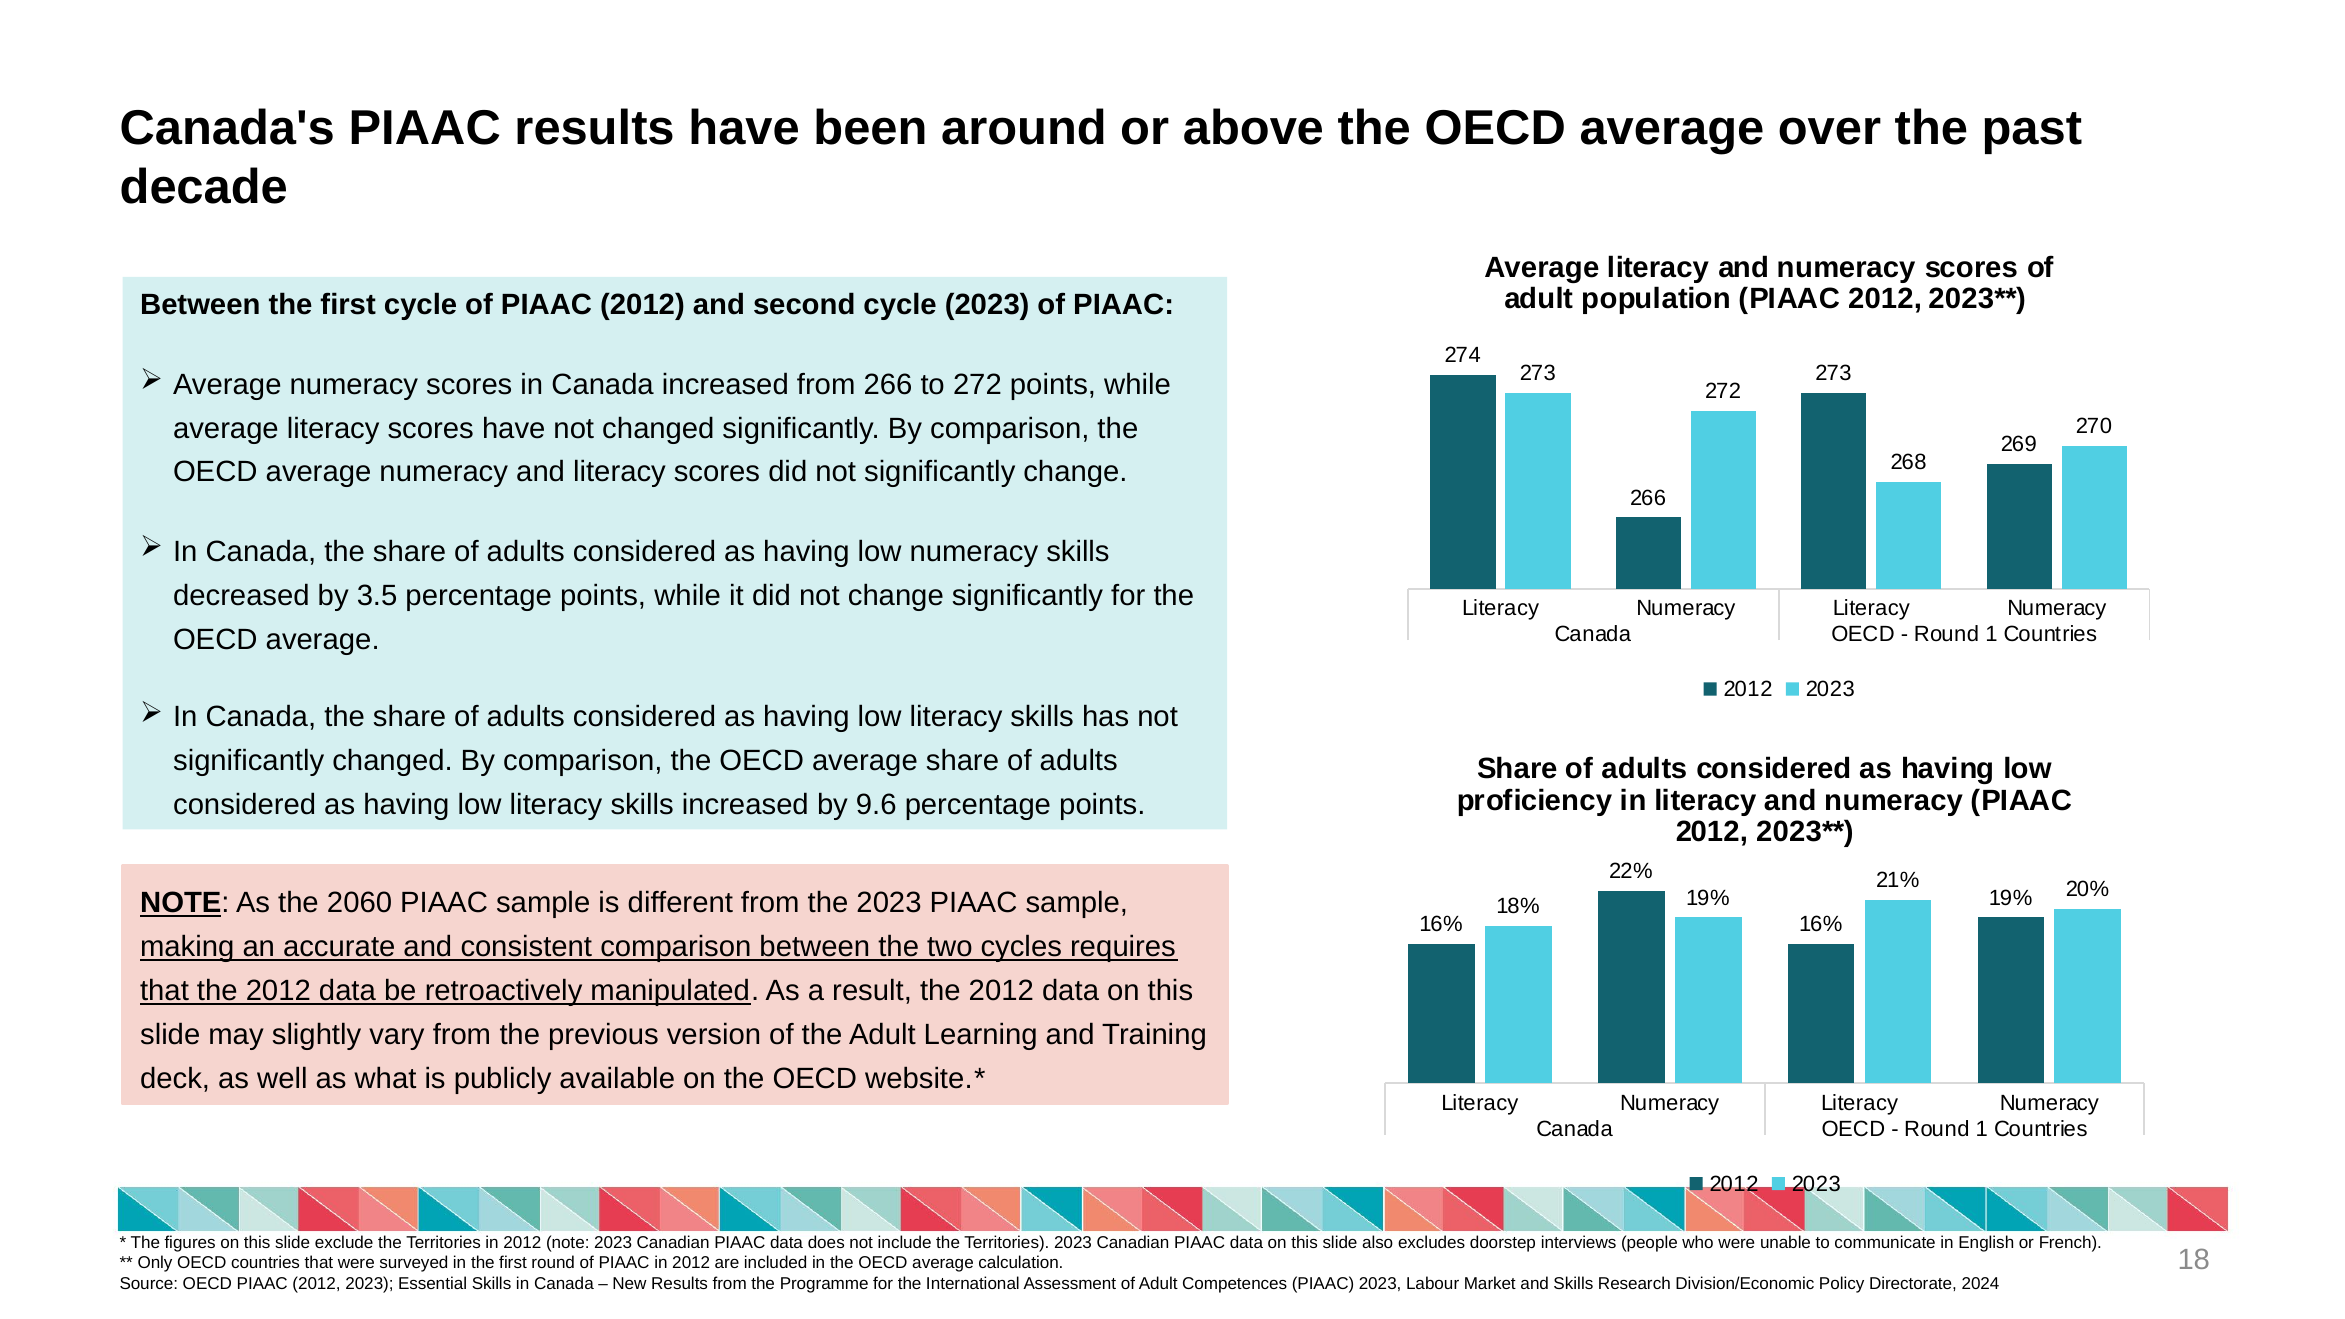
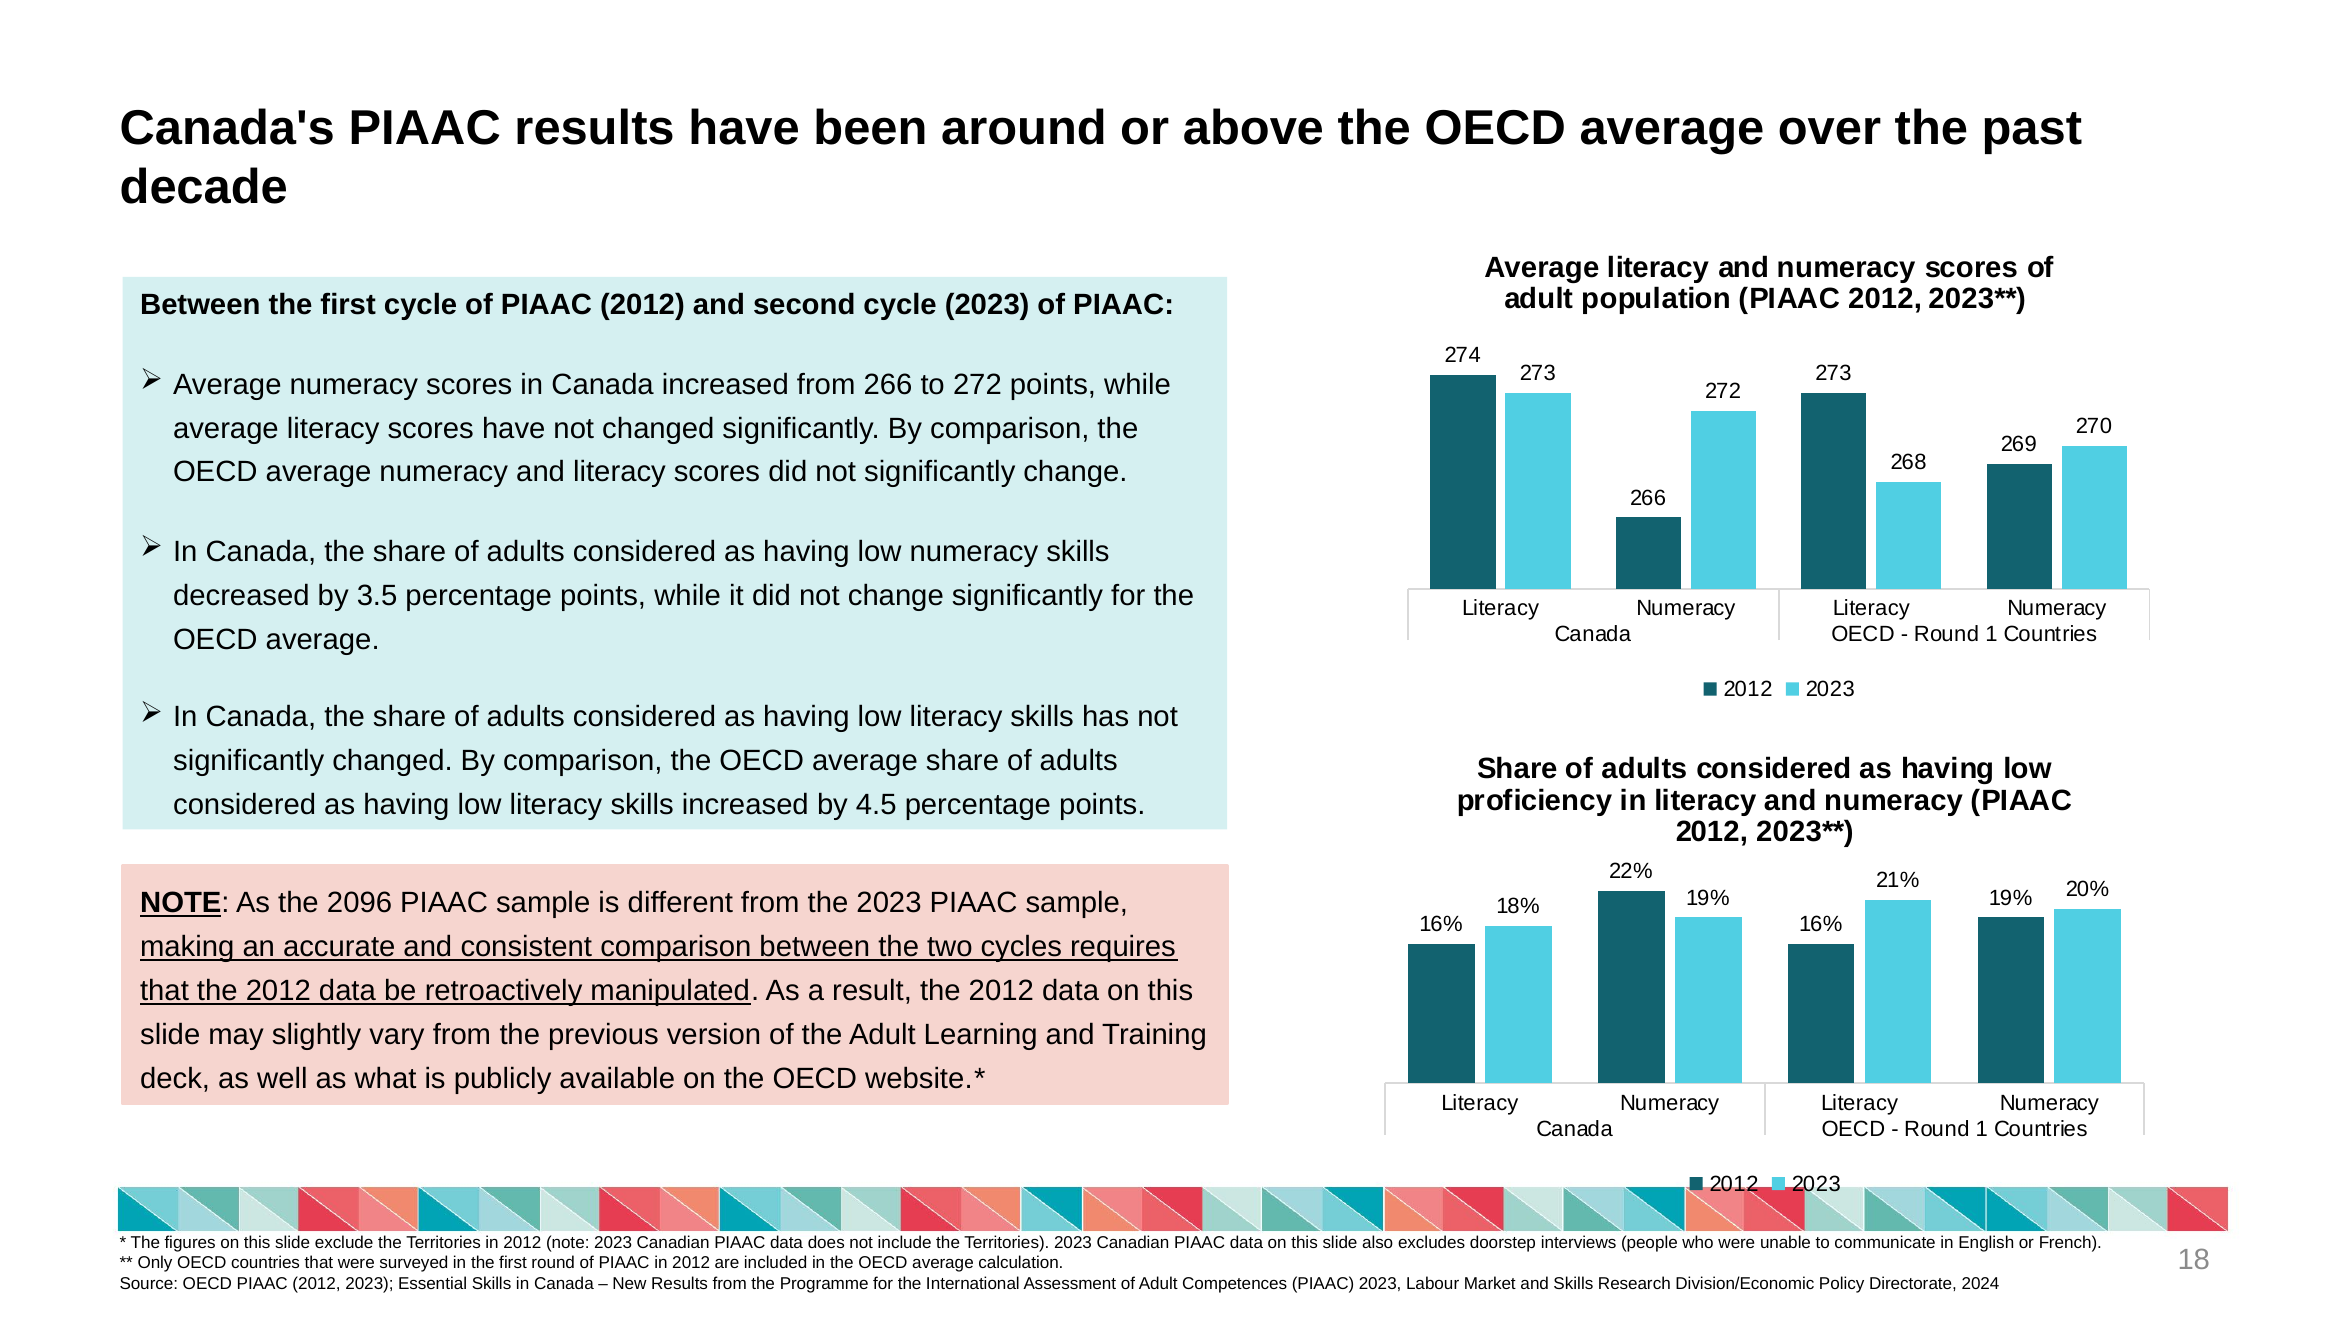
9.6: 9.6 -> 4.5
2060: 2060 -> 2096
